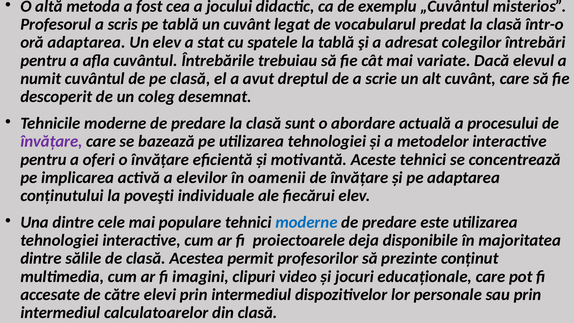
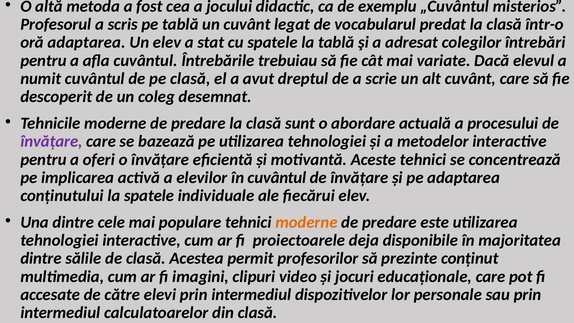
în oamenii: oamenii -> cuvântul
la poveşti: poveşti -> spatele
moderne at (306, 222) colour: blue -> orange
